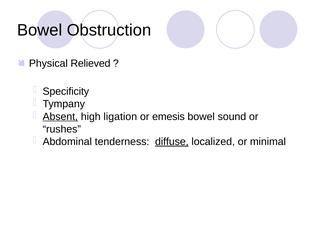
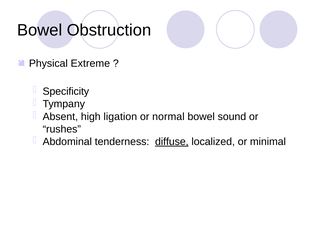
Relieved: Relieved -> Extreme
Absent underline: present -> none
emesis: emesis -> normal
